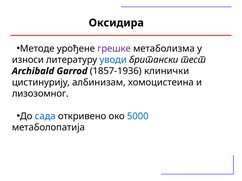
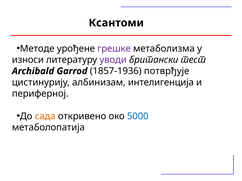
Оксидира: Оксидира -> Ксантоми
уводи colour: blue -> purple
клинички: клинички -> потврђује
хомоцистеина: хомоцистеина -> интелигенција
лизозомног: лизозомног -> периферној
сада colour: blue -> orange
